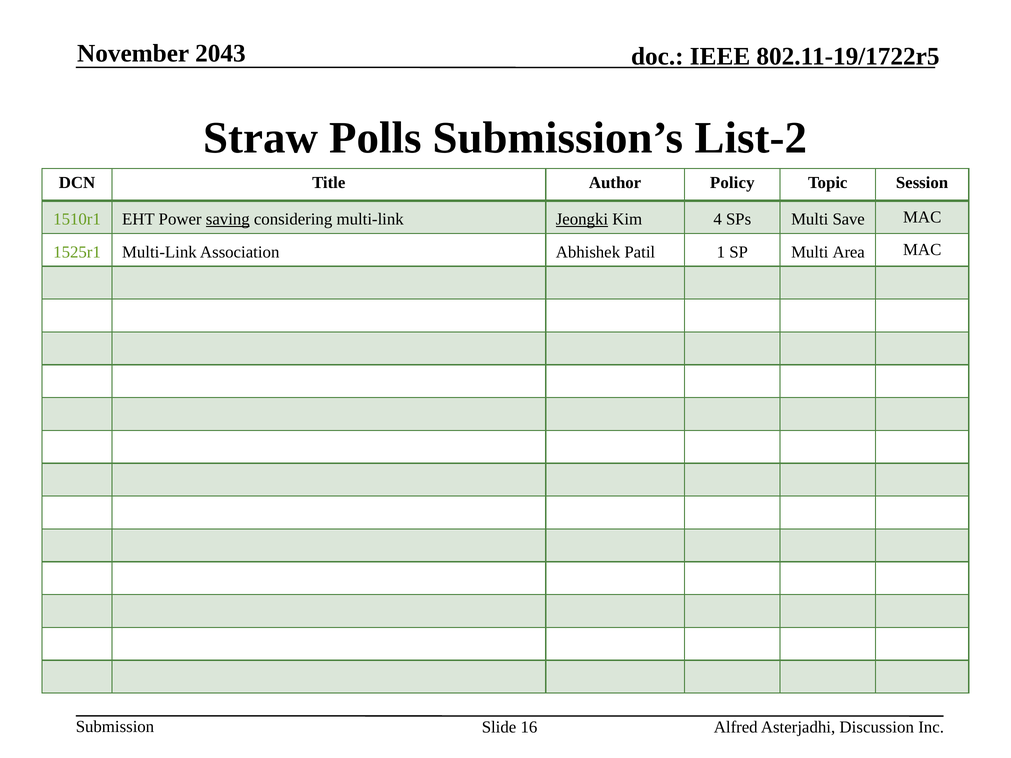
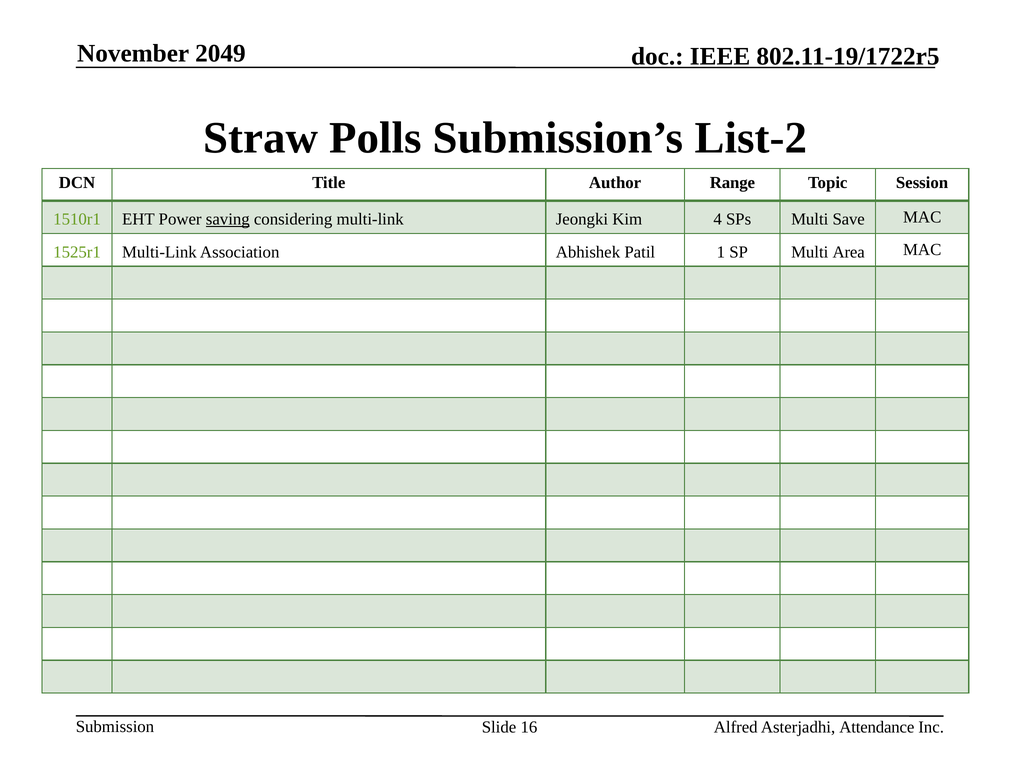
2043: 2043 -> 2049
Policy: Policy -> Range
Jeongki underline: present -> none
Discussion: Discussion -> Attendance
